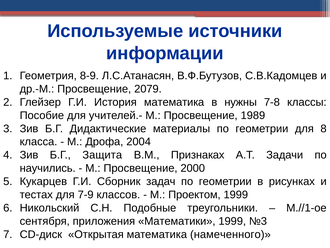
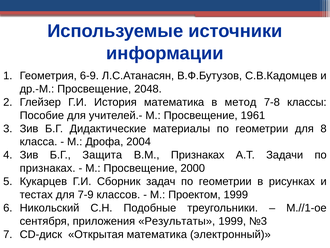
8-9: 8-9 -> 6-9
2079: 2079 -> 2048
нужны: нужны -> метод
1989: 1989 -> 1961
научились at (48, 168): научились -> признаках
Математики: Математики -> Результаты
намеченного: намеченного -> электронный
